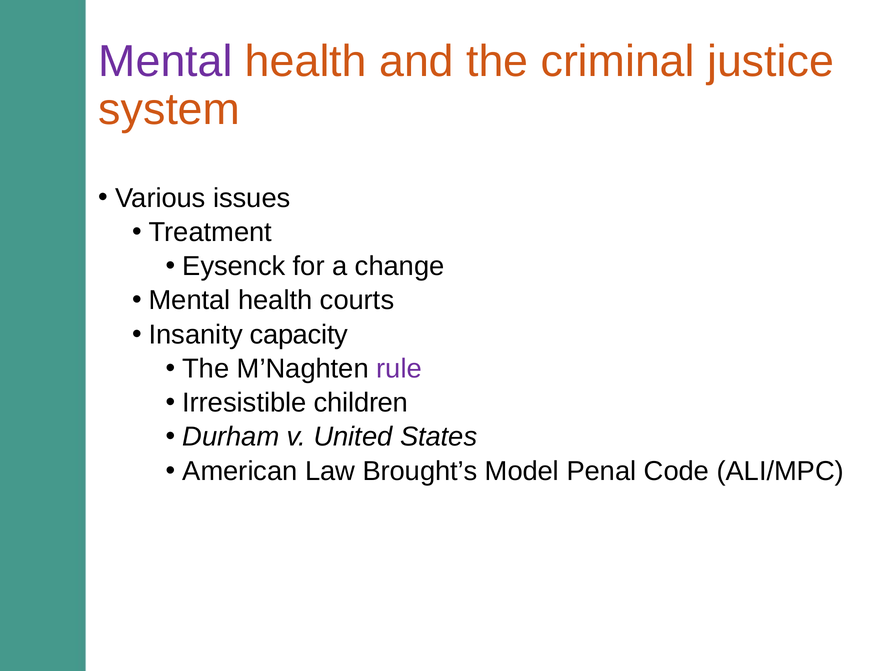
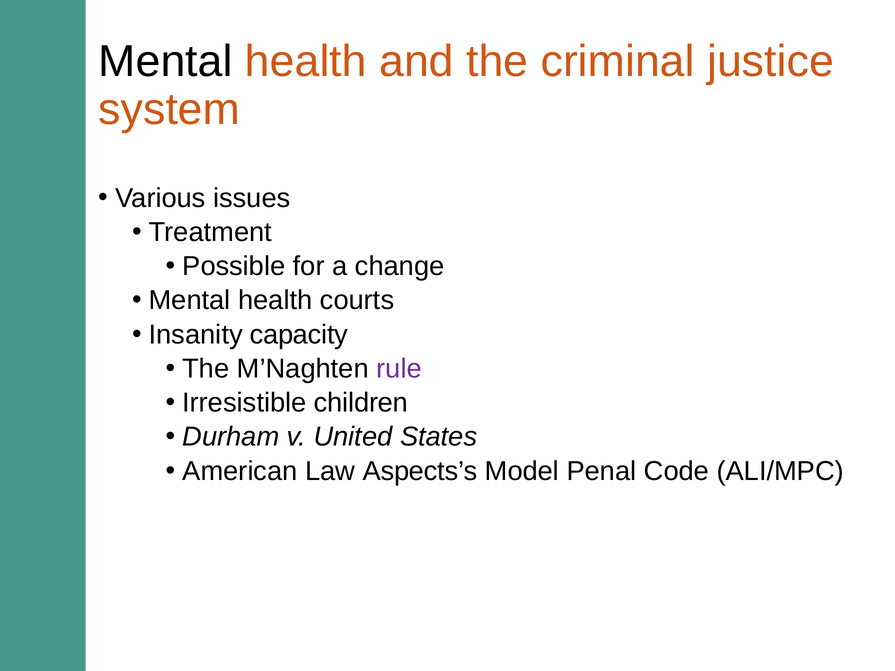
Mental at (166, 61) colour: purple -> black
Eysenck: Eysenck -> Possible
Brought’s: Brought’s -> Aspects’s
